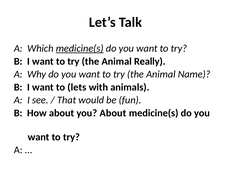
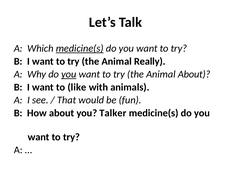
you at (69, 74) underline: none -> present
Animal Name: Name -> About
lets: lets -> like
you About: About -> Talker
